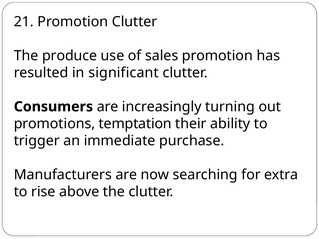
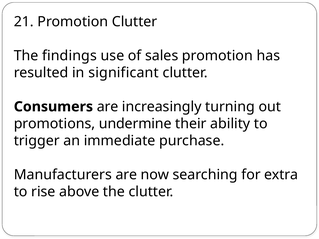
produce: produce -> findings
temptation: temptation -> undermine
